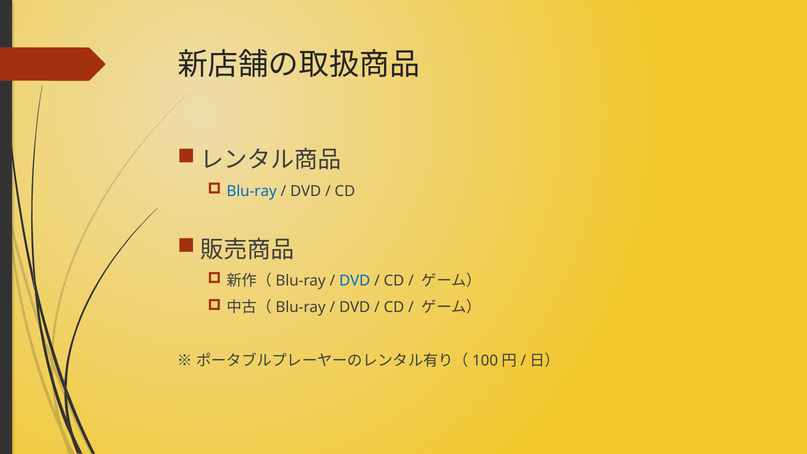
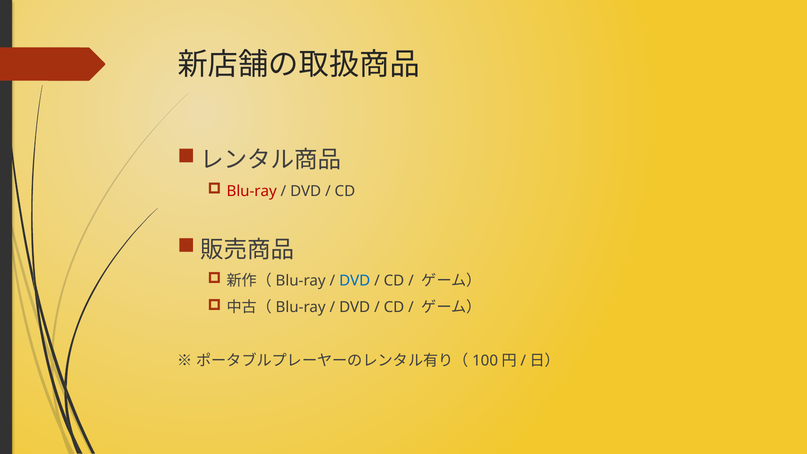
Blu-ray colour: blue -> red
